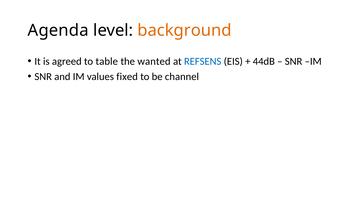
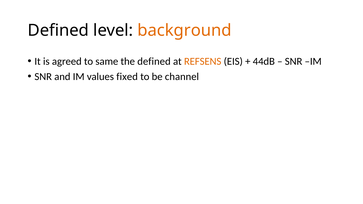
Agenda at (58, 30): Agenda -> Defined
table: table -> same
the wanted: wanted -> defined
REFSENS colour: blue -> orange
